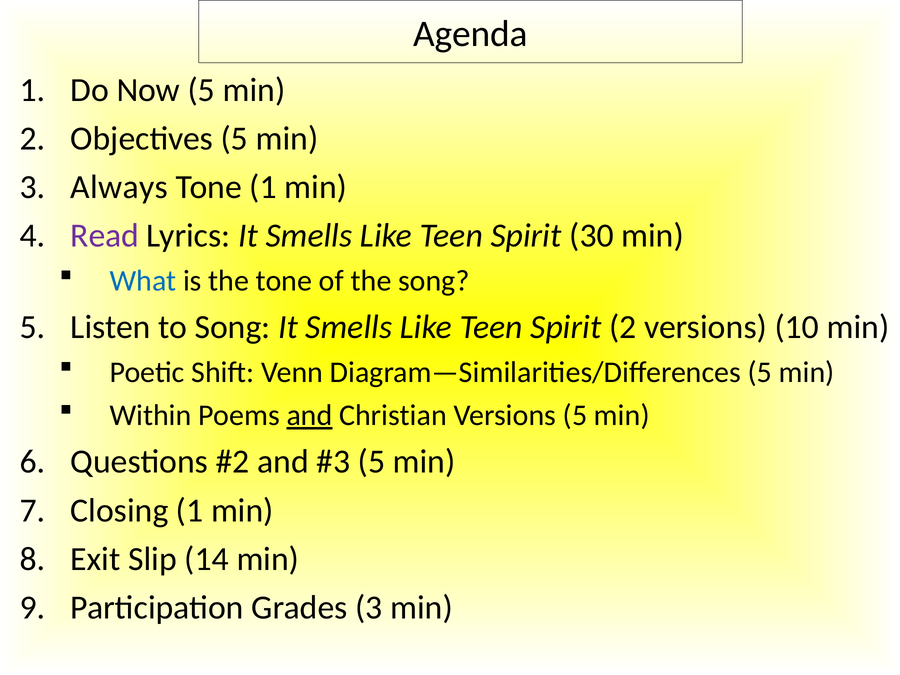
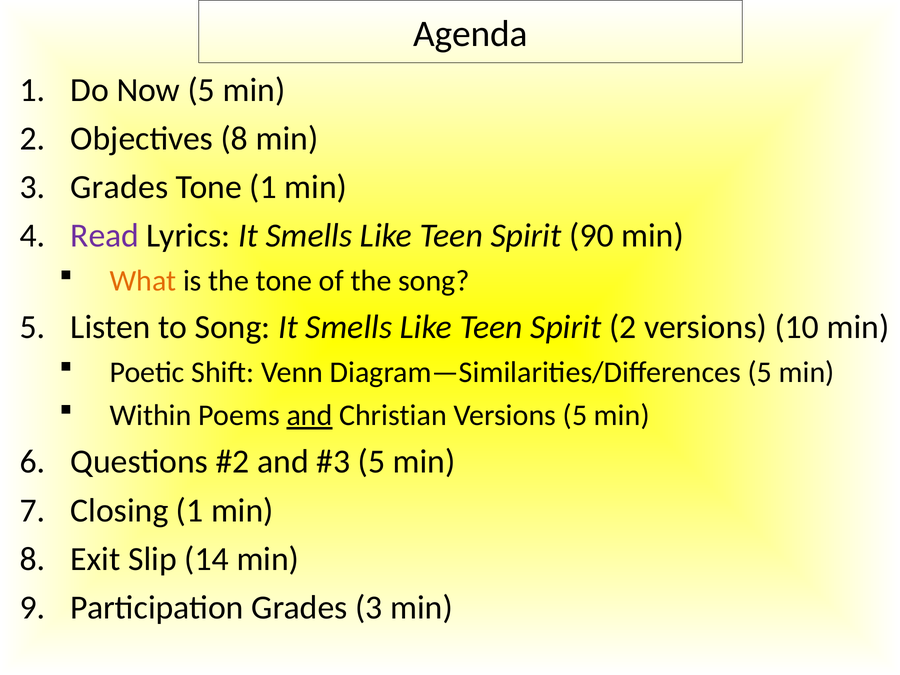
Objectives 5: 5 -> 8
3 Always: Always -> Grades
30: 30 -> 90
What colour: blue -> orange
